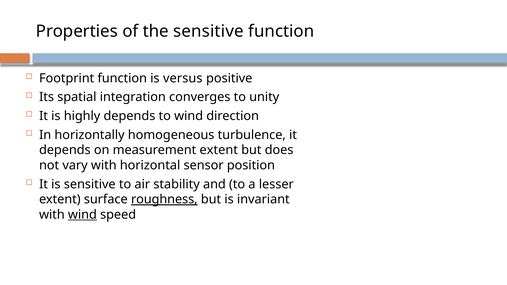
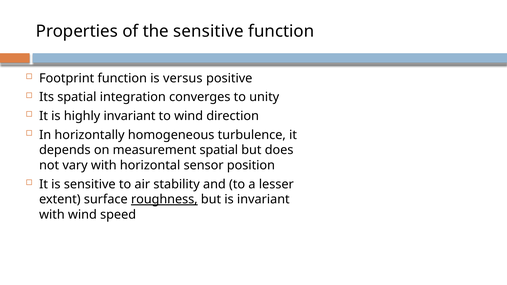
highly depends: depends -> invariant
measurement extent: extent -> spatial
wind at (82, 215) underline: present -> none
